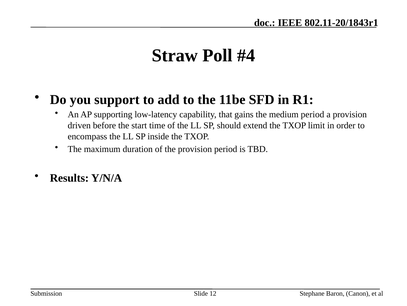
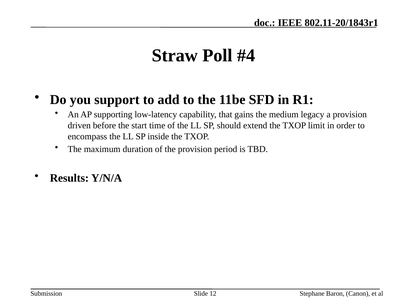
medium period: period -> legacy
